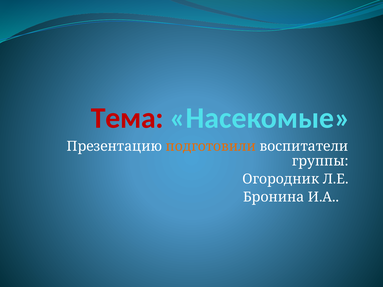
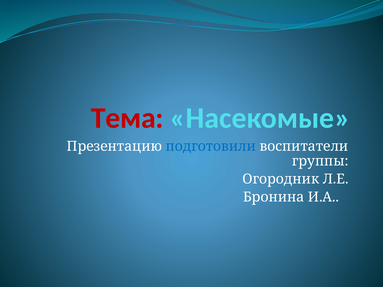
подготовили colour: orange -> blue
